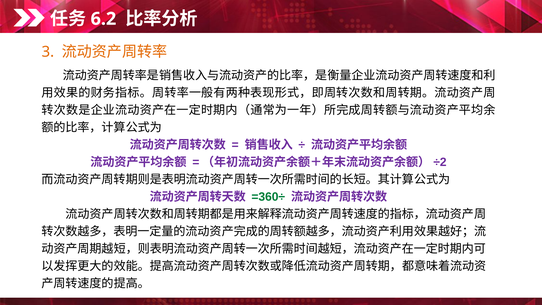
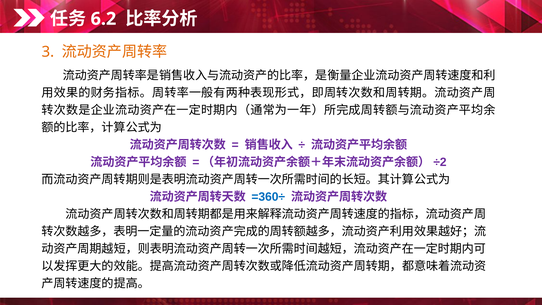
=360÷ colour: green -> blue
